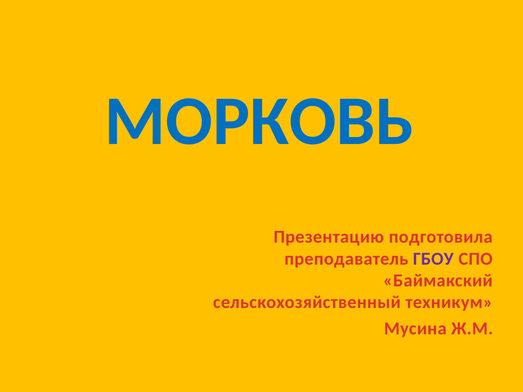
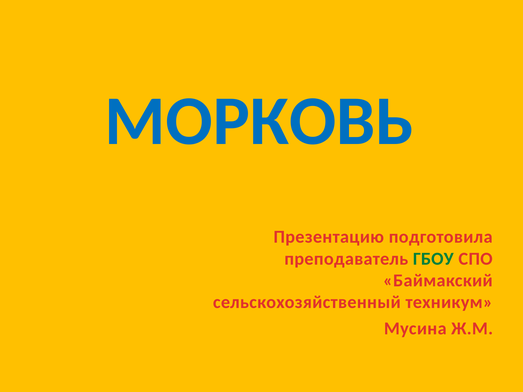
ГБОУ colour: purple -> green
